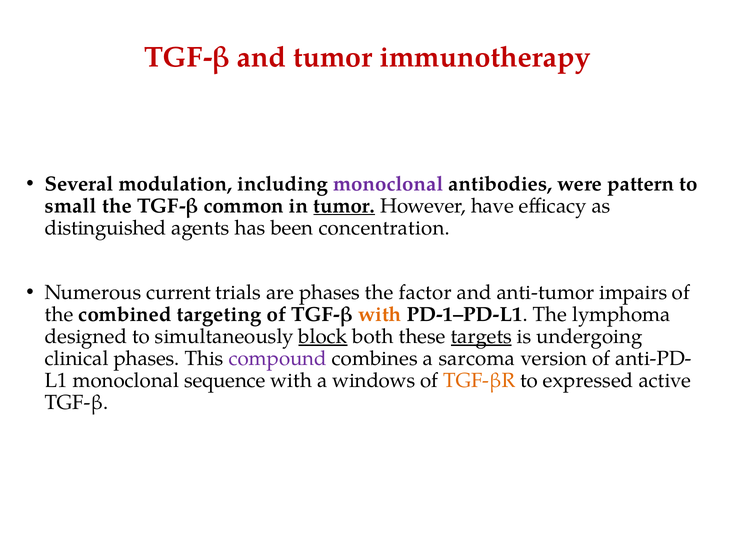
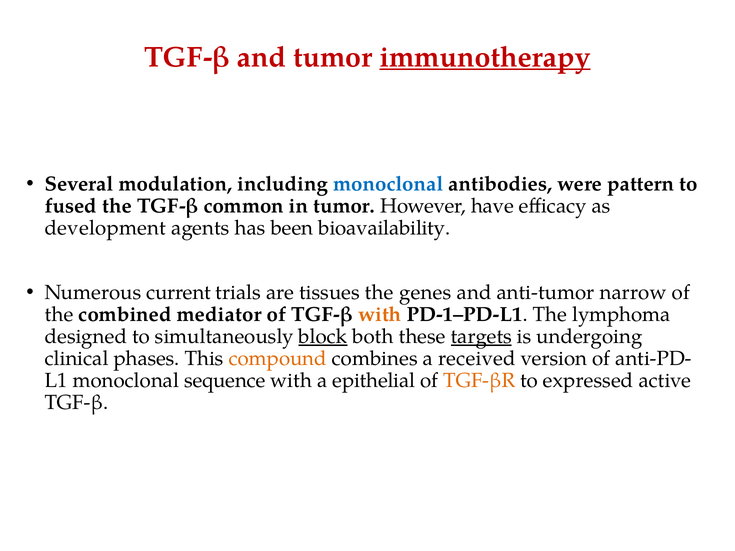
immunotherapy underline: none -> present
monoclonal at (388, 184) colour: purple -> blue
small: small -> fused
tumor at (344, 206) underline: present -> none
distinguished: distinguished -> development
concentration: concentration -> bioavailability
are phases: phases -> tissues
factor: factor -> genes
impairs: impairs -> narrow
targeting: targeting -> mediator
compound colour: purple -> orange
sarcoma: sarcoma -> received
windows: windows -> epithelial
